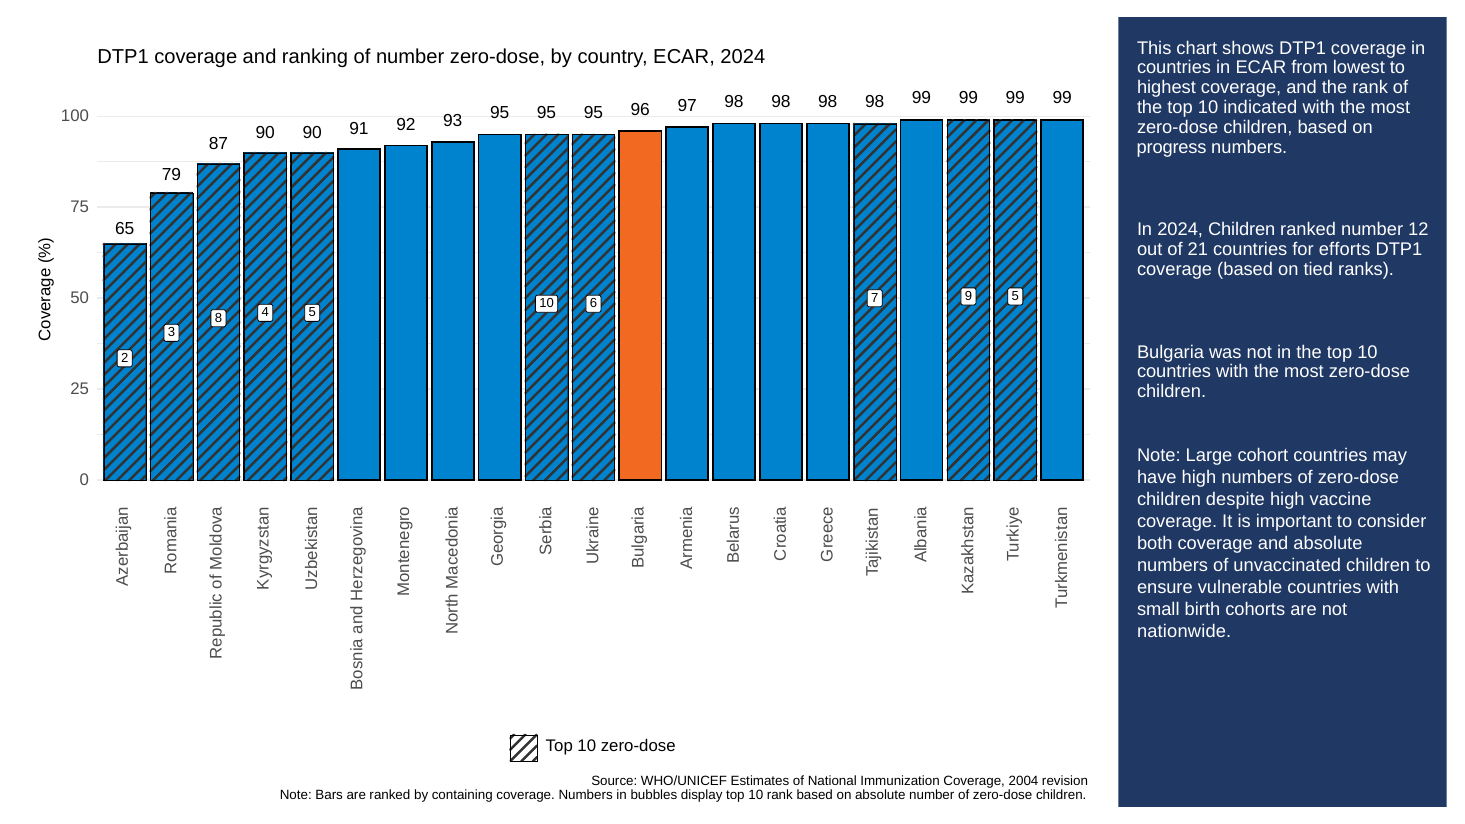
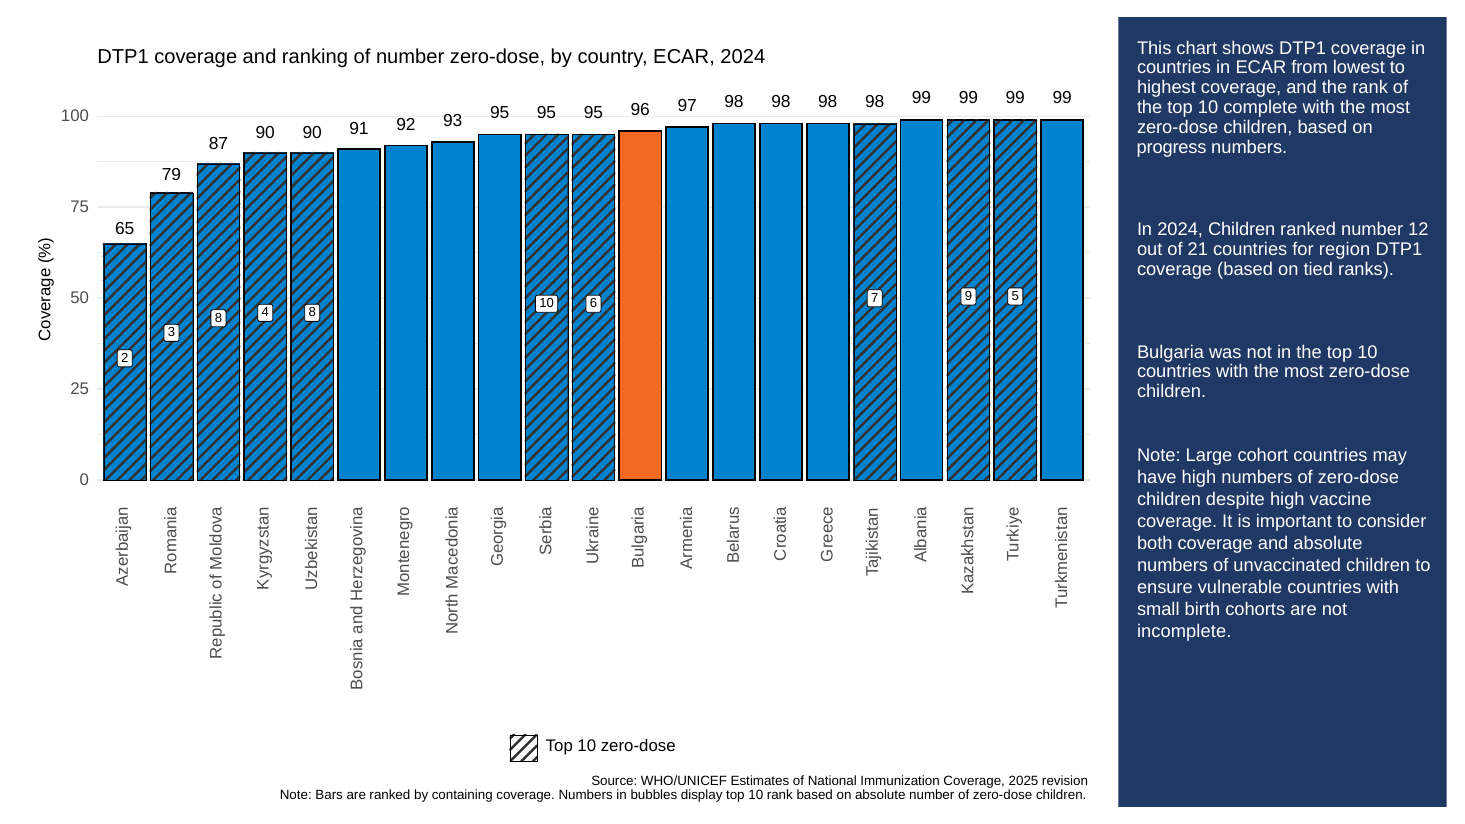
indicated: indicated -> complete
efforts: efforts -> region
8 5: 5 -> 8
nationwide: nationwide -> incomplete
2004: 2004 -> 2025
